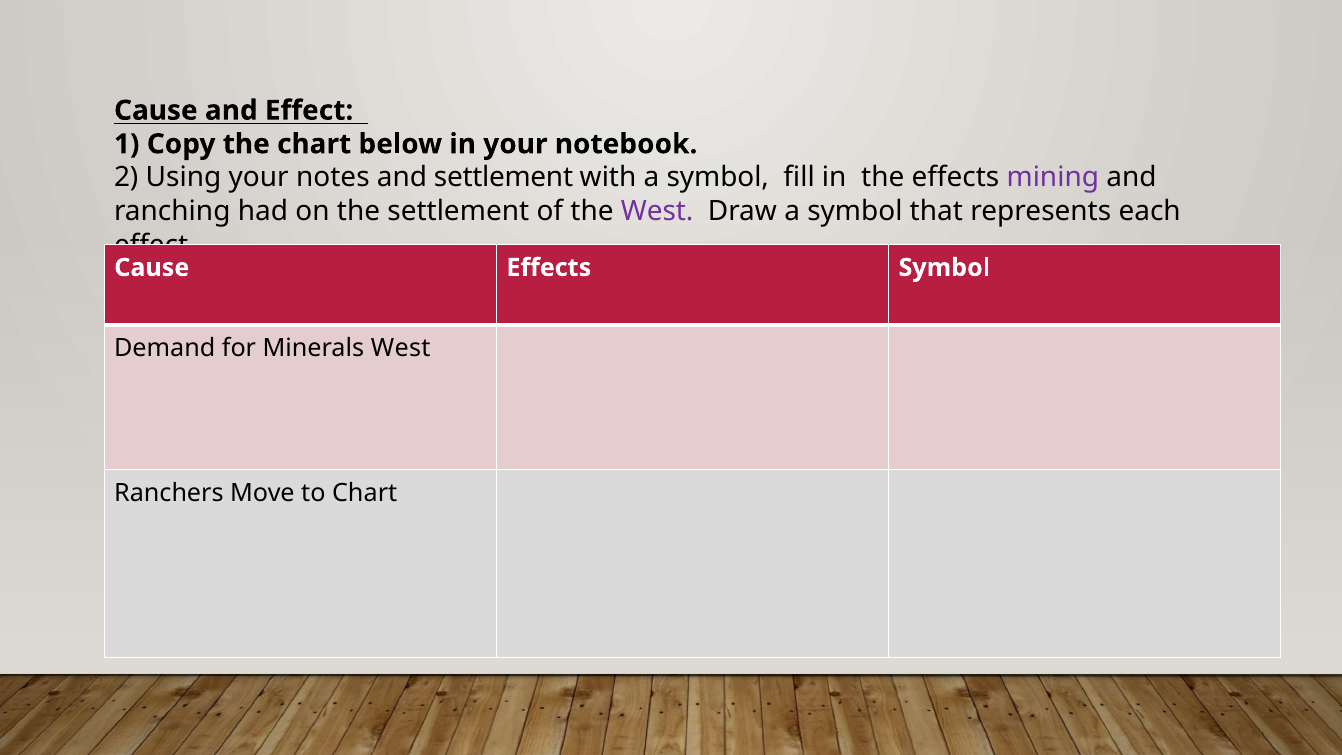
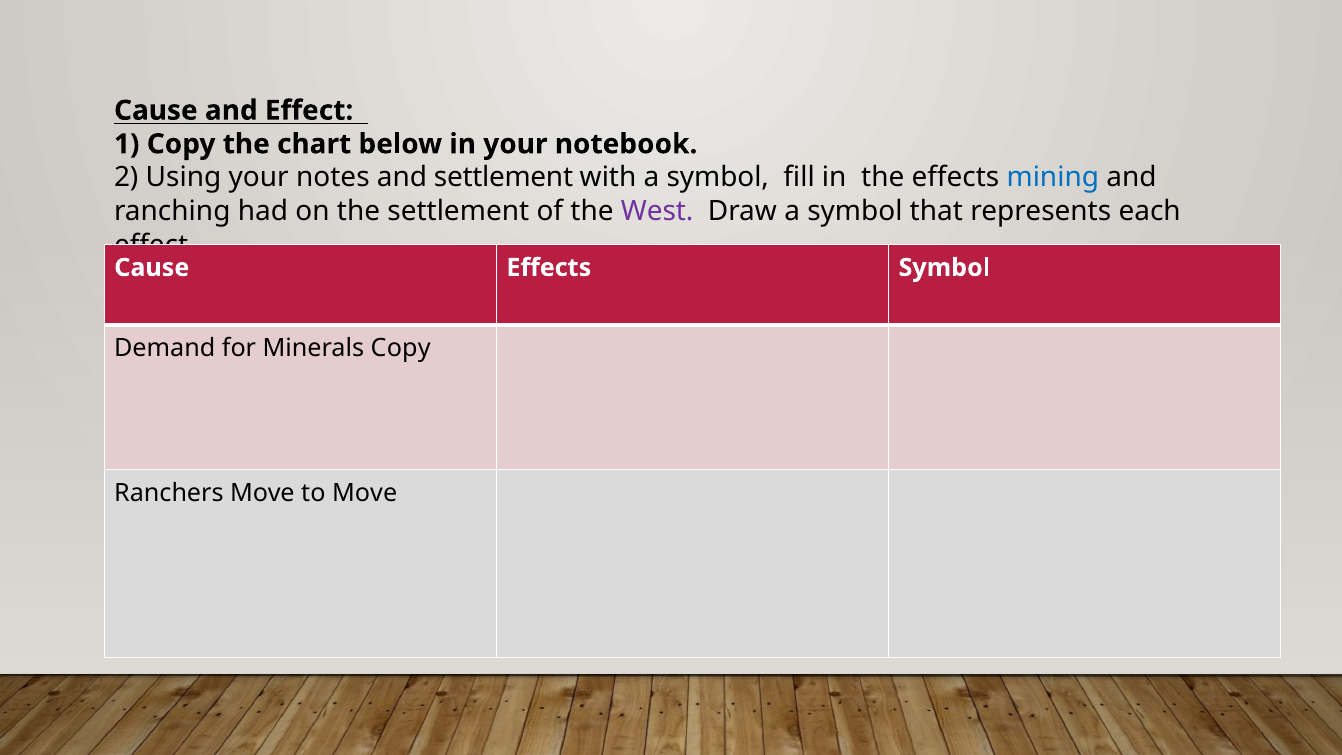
mining colour: purple -> blue
Minerals West: West -> Copy
to Chart: Chart -> Move
